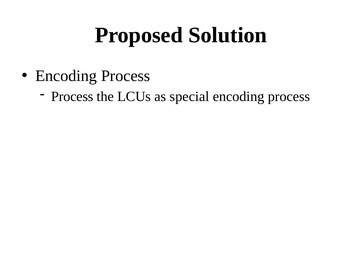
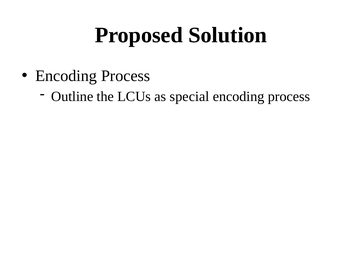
Process at (72, 97): Process -> Outline
